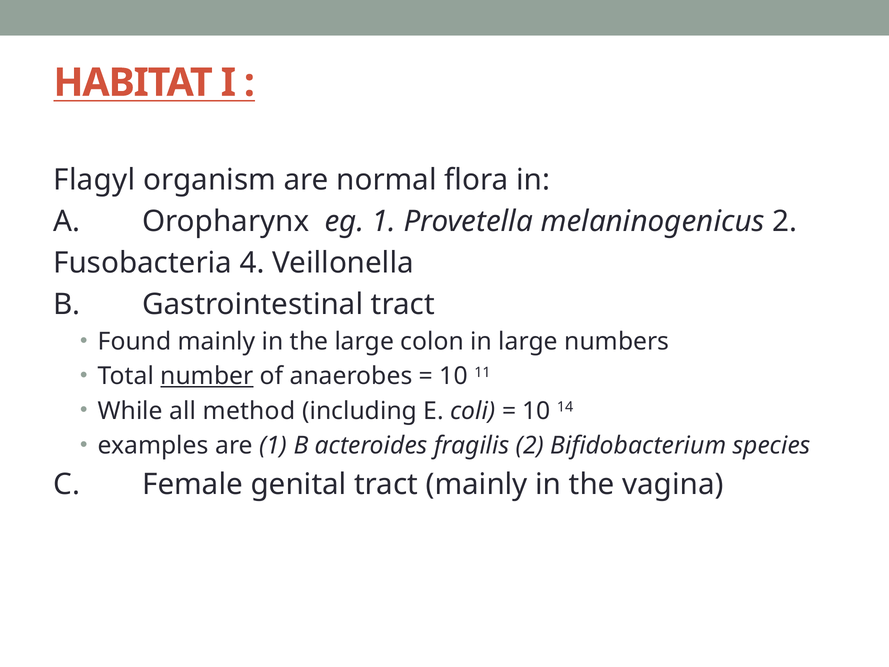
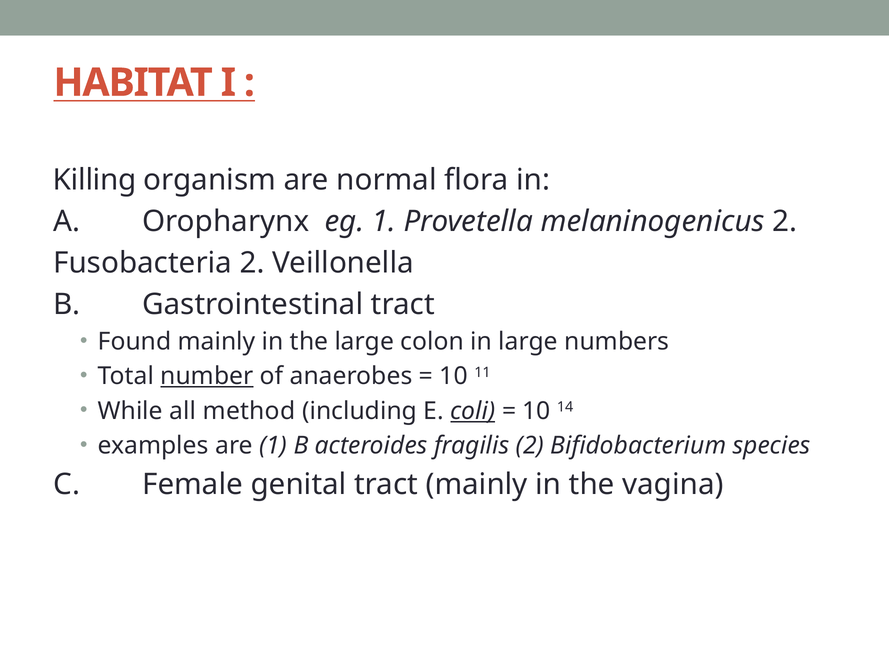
Flagyl: Flagyl -> Killing
Fusobacteria 4: 4 -> 2
coli underline: none -> present
